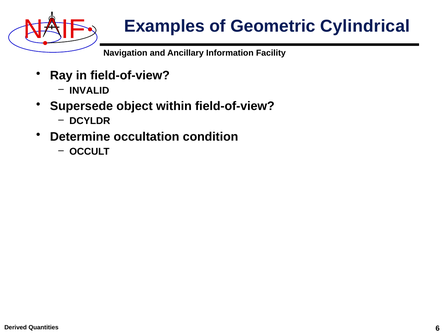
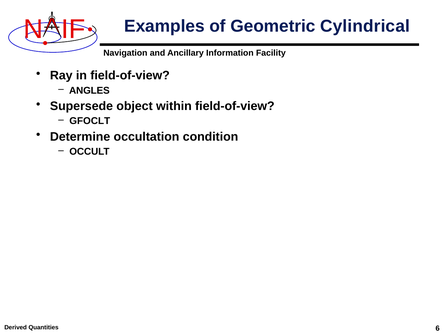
INVALID: INVALID -> ANGLES
DCYLDR: DCYLDR -> GFOCLT
